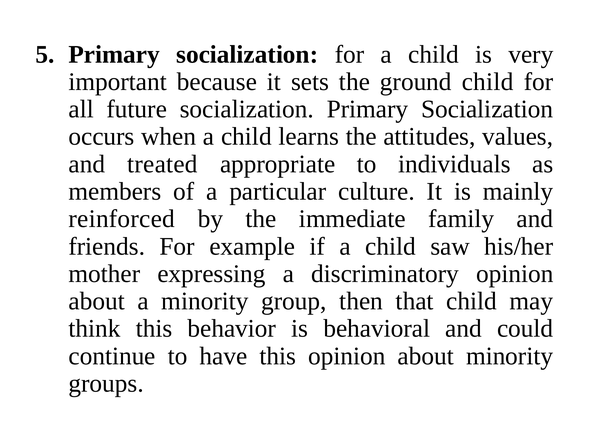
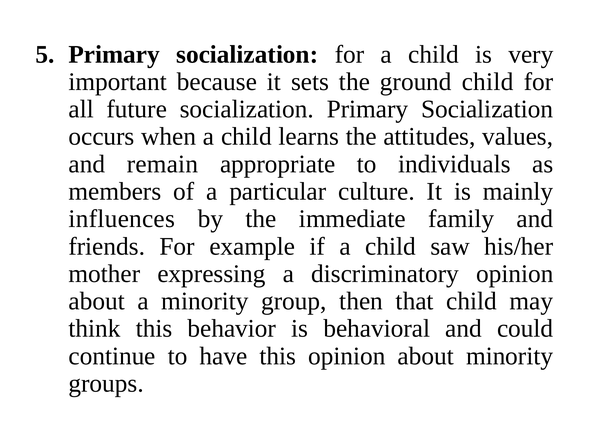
treated: treated -> remain
reinforced: reinforced -> influences
